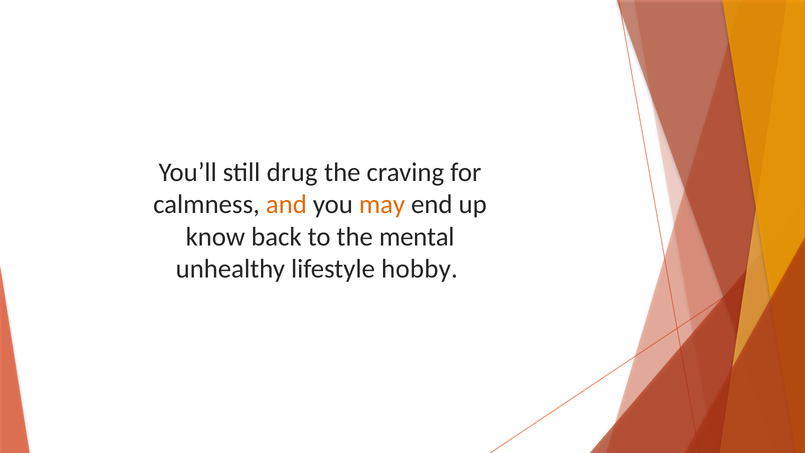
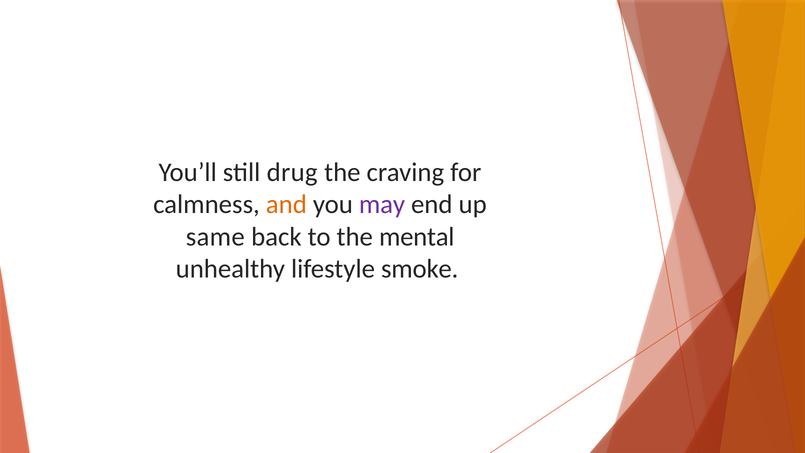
may colour: orange -> purple
know: know -> same
hobby: hobby -> smoke
